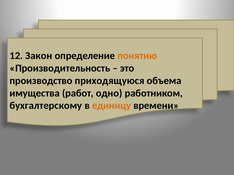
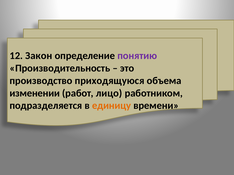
понятию colour: orange -> purple
имущества: имущества -> изменении
одно: одно -> лицо
бухгалтерскому: бухгалтерскому -> подразделяется
